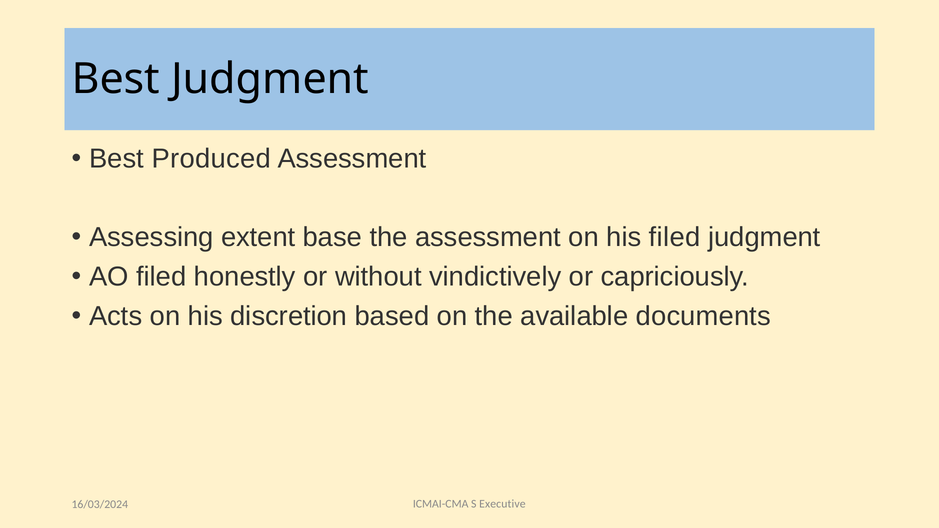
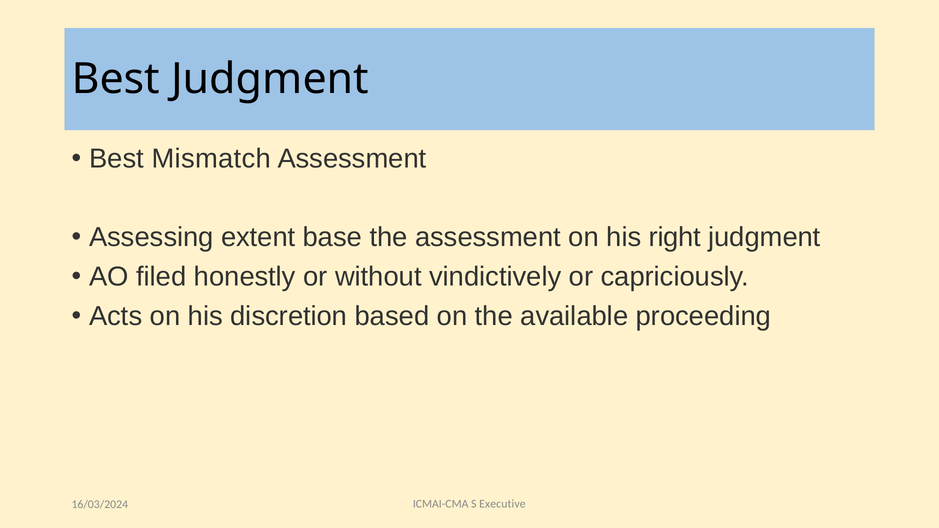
Produced: Produced -> Mismatch
his filed: filed -> right
documents: documents -> proceeding
